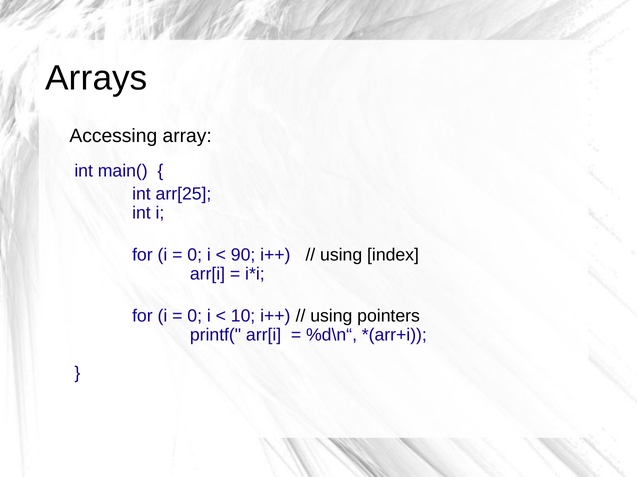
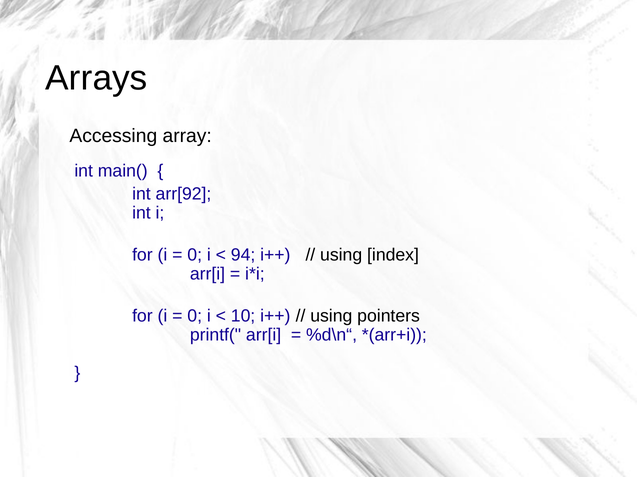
arr[25: arr[25 -> arr[92
90: 90 -> 94
